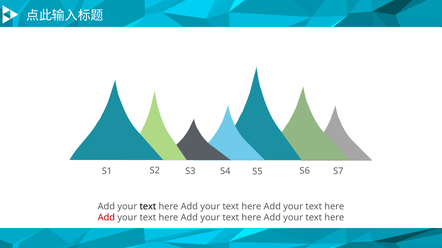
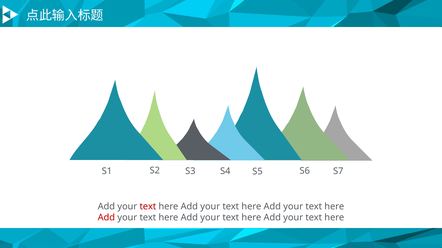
text at (148, 207) colour: black -> red
